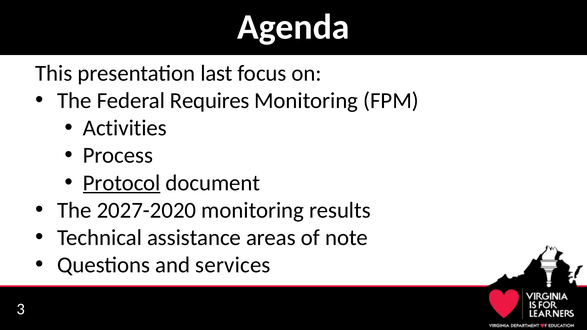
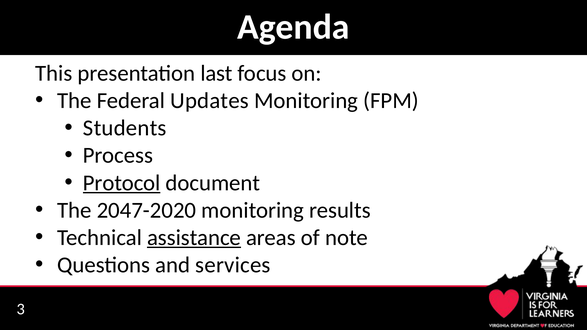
Requires: Requires -> Updates
Activities: Activities -> Students
2027-2020: 2027-2020 -> 2047-2020
assistance underline: none -> present
